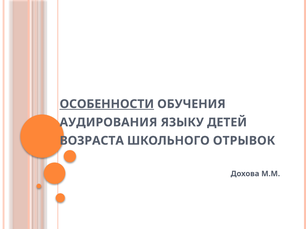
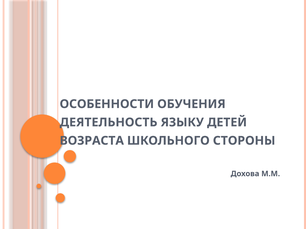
ОСОБЕННОСТИ underline: present -> none
АУДИРОВАНИЯ: АУДИРОВАНИЯ -> ДЕЯТЕЛЬНОСТЬ
ОТРЫВОК: ОТРЫВОК -> СТОРОНЫ
